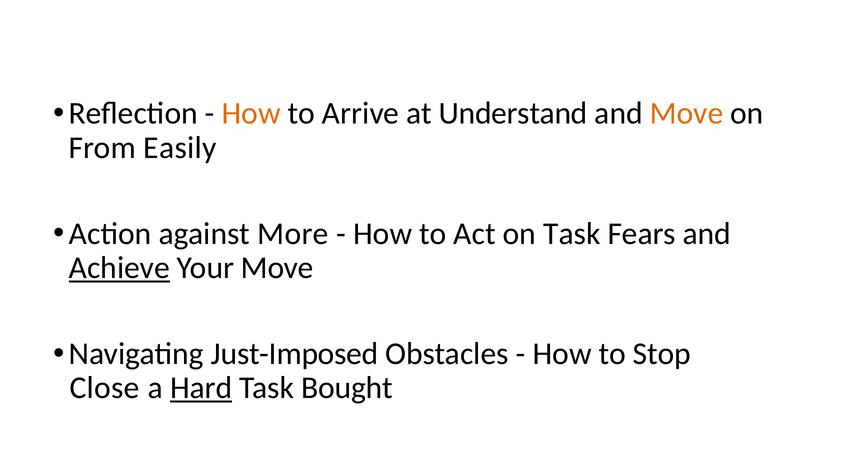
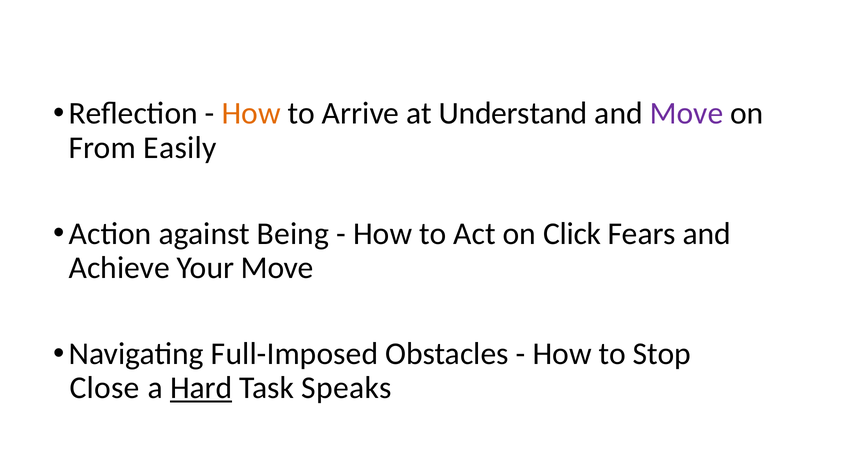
Move at (687, 113) colour: orange -> purple
More: More -> Being
on Task: Task -> Click
Achieve underline: present -> none
Just-Imposed: Just-Imposed -> Full-Imposed
Bought: Bought -> Speaks
